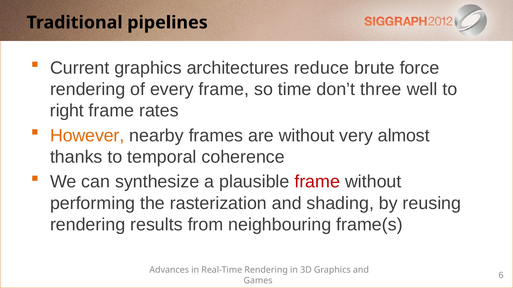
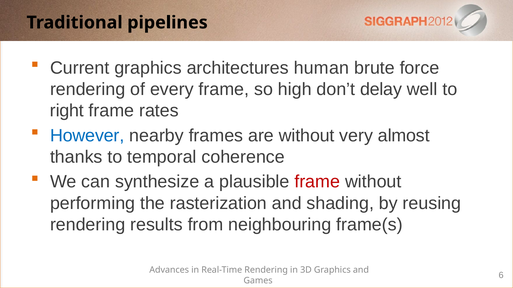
reduce: reduce -> human
time: time -> high
three: three -> delay
However colour: orange -> blue
